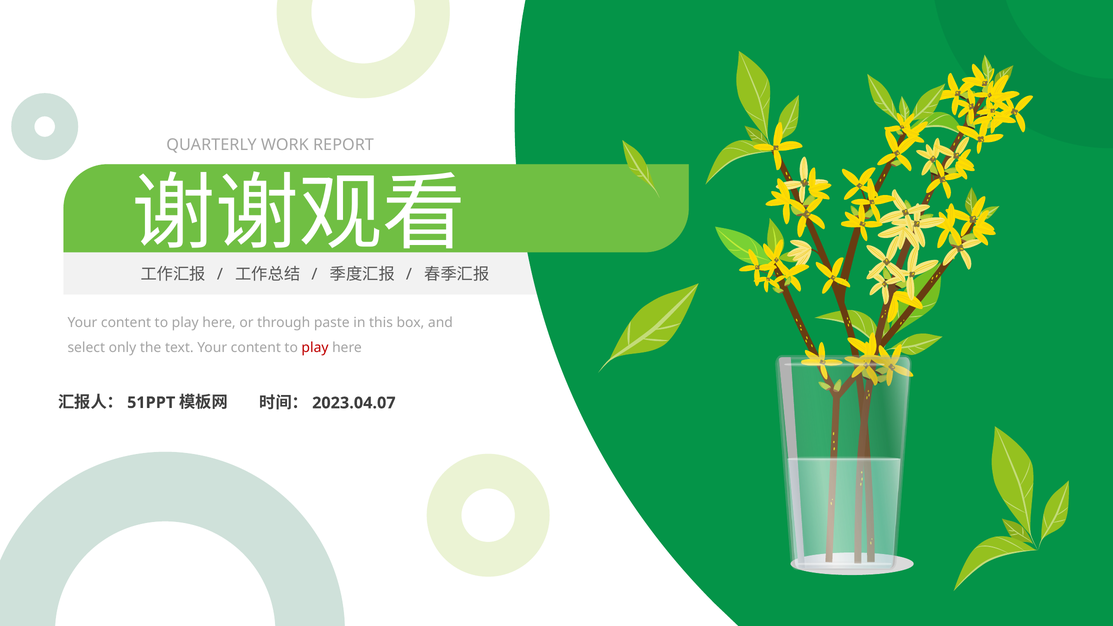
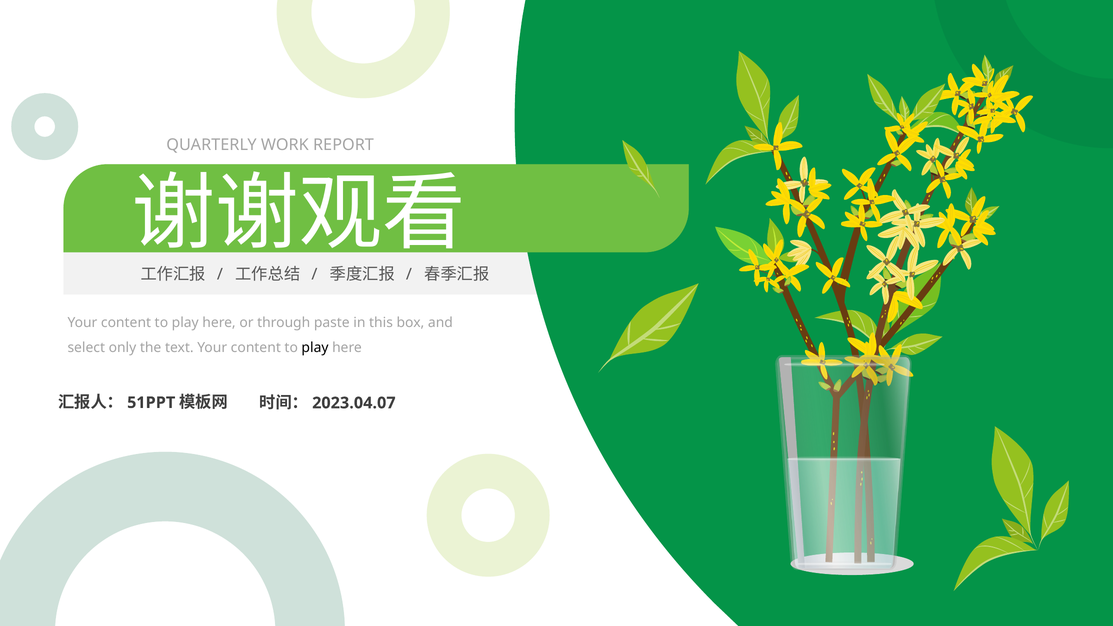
play at (315, 348) colour: red -> black
